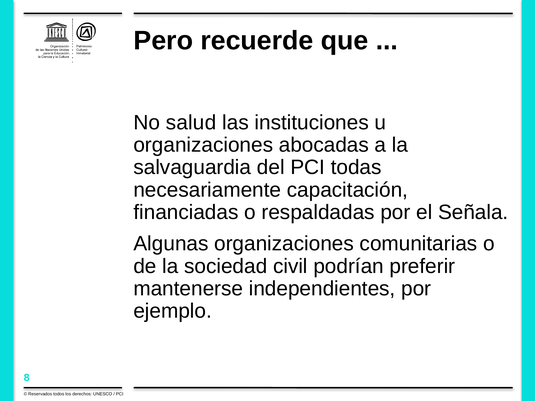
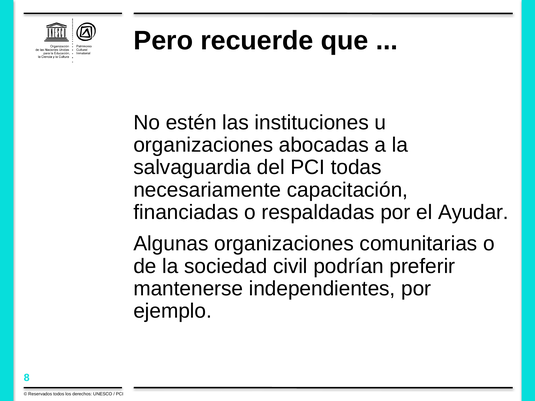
salud: salud -> estén
Señala: Señala -> Ayudar
